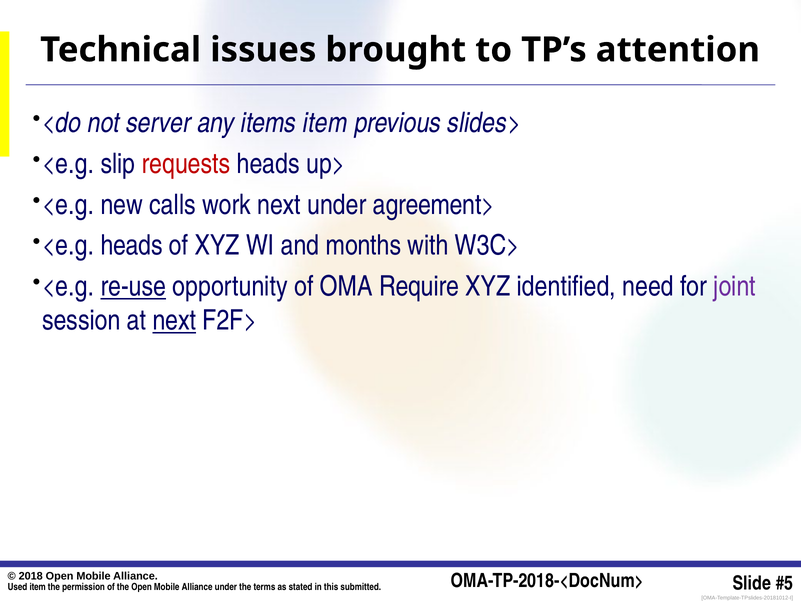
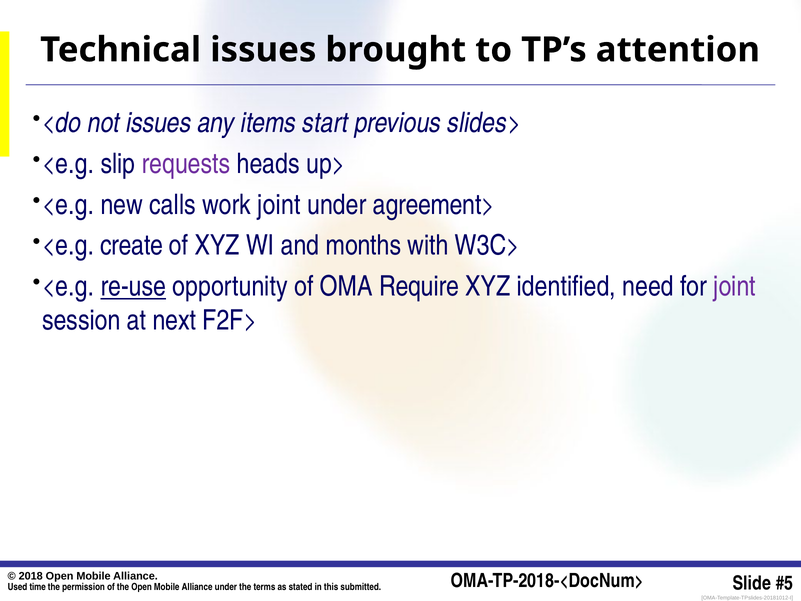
not server: server -> issues
items item: item -> start
requests colour: red -> purple
work next: next -> joint
heads at (132, 246): heads -> create
next at (174, 320) underline: present -> none
item at (38, 587): item -> time
